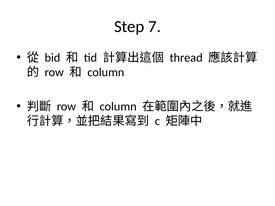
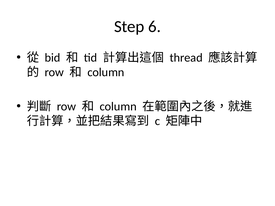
7: 7 -> 6
